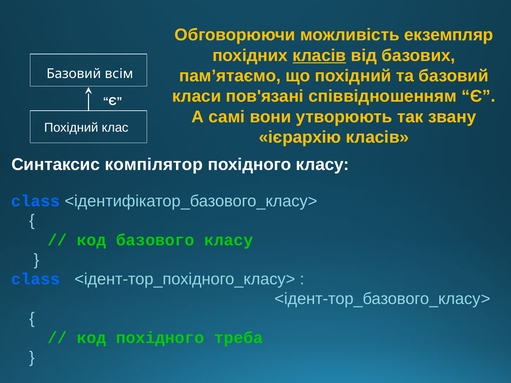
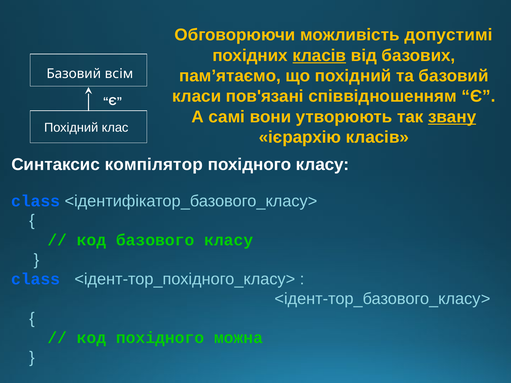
екземпляр: екземпляр -> допустимі
звану underline: none -> present
треба: треба -> можна
